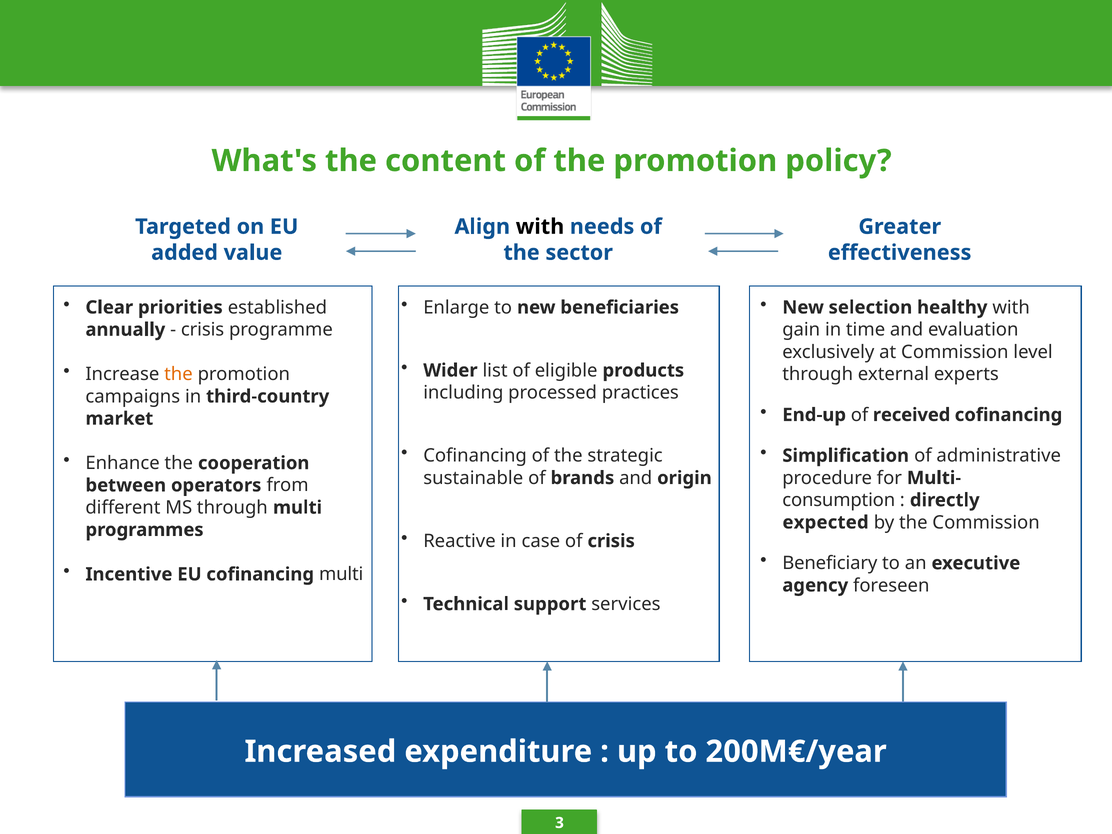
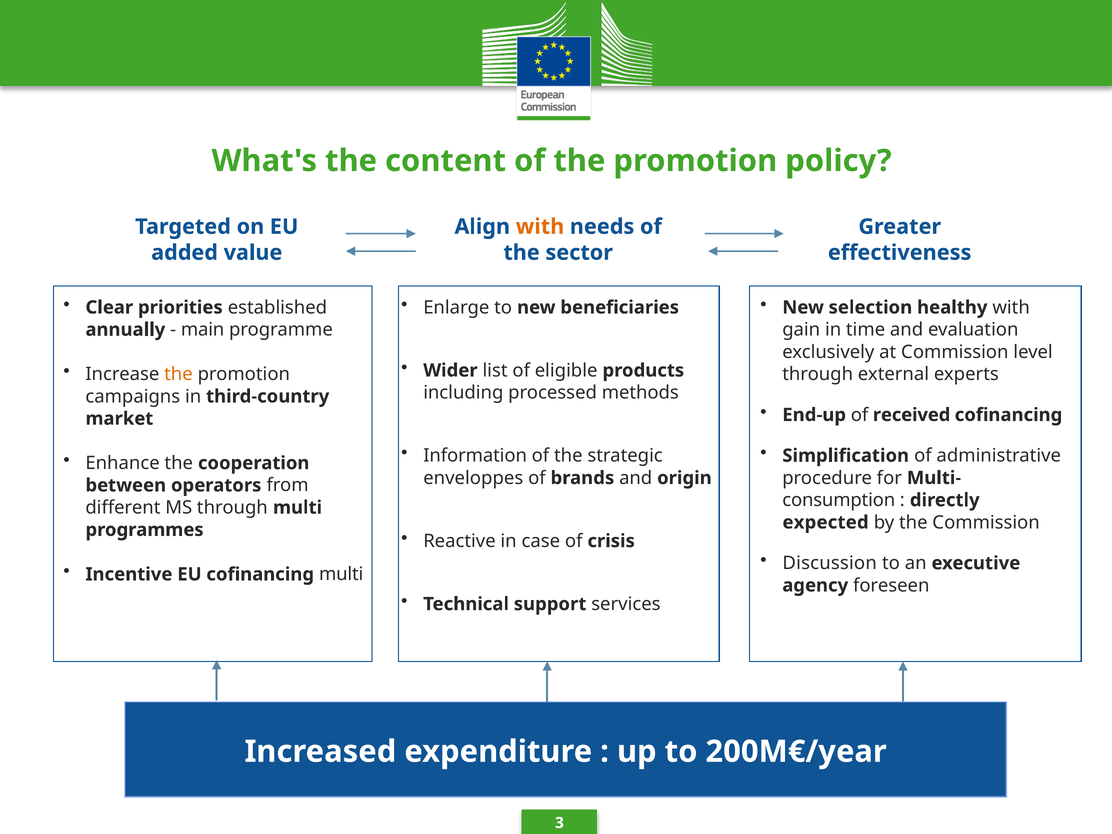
with at (540, 227) colour: black -> orange
crisis at (203, 330): crisis -> main
practices: practices -> methods
Cofinancing at (475, 456): Cofinancing -> Information
sustainable: sustainable -> enveloppes
Beneficiary: Beneficiary -> Discussion
